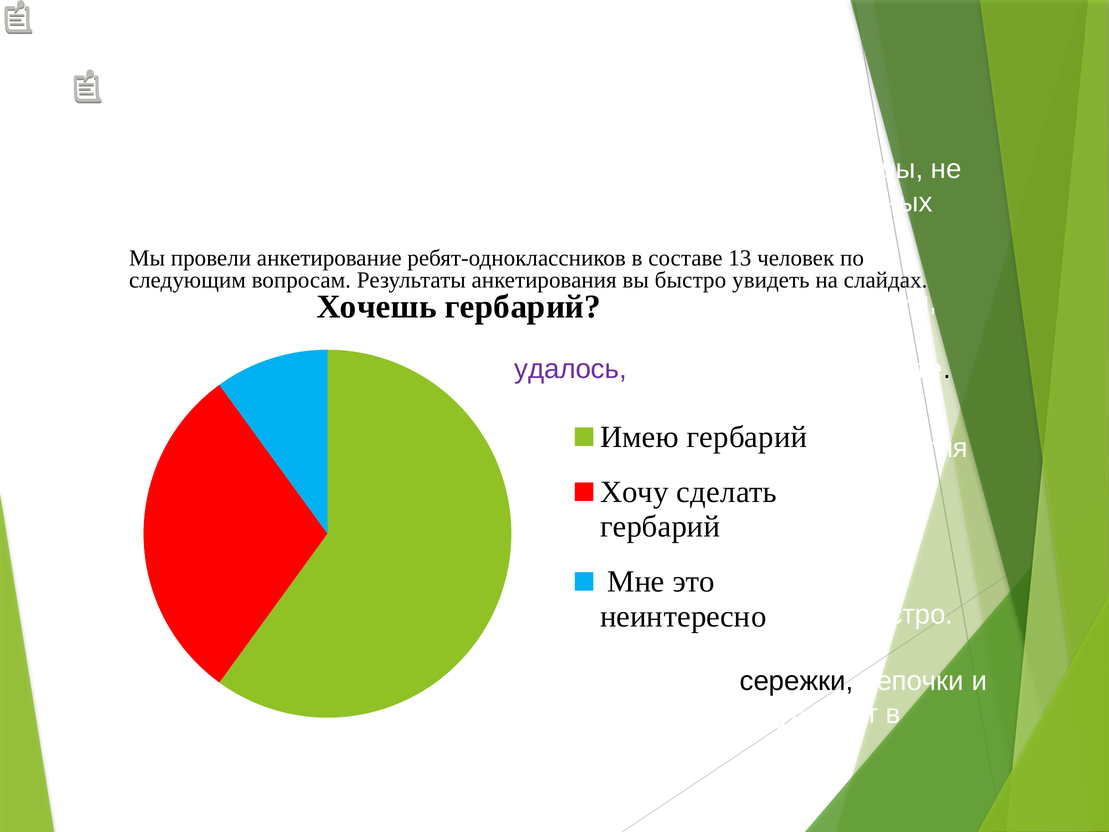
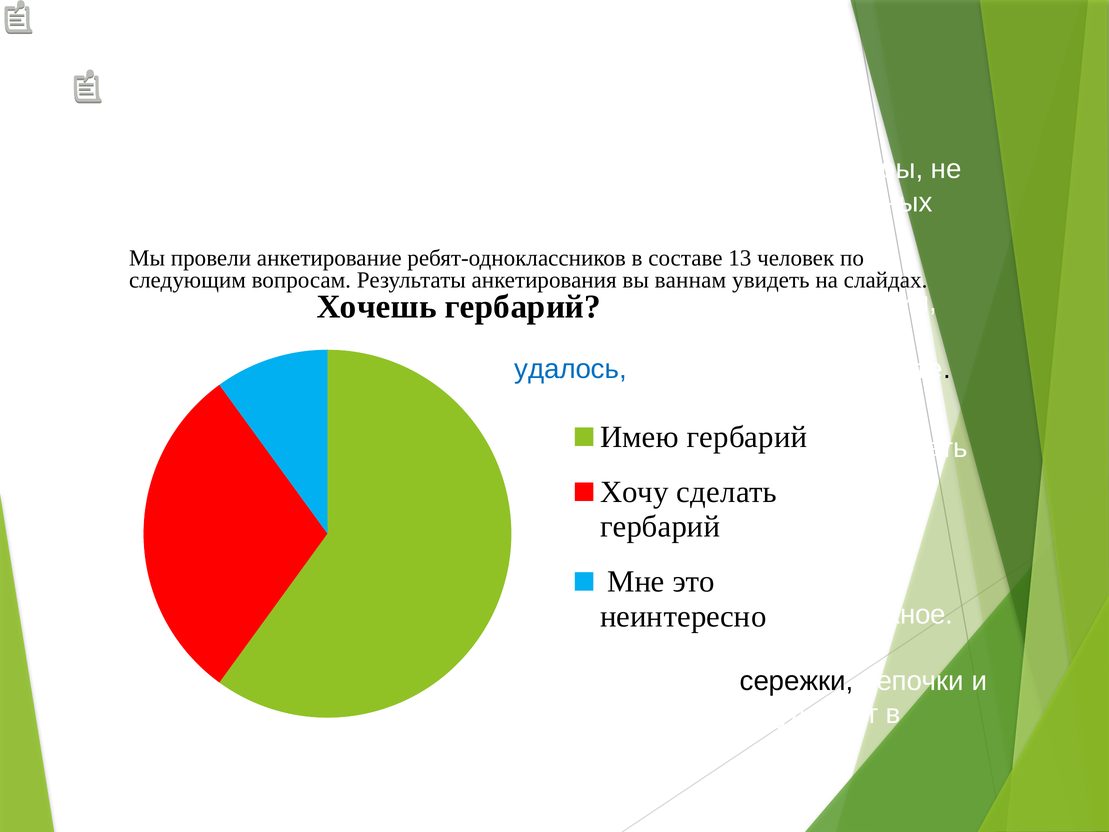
быстро at (690, 280): быстро -> ваннам
удалось colour: purple -> blue
или укрытия: укрытия -> сделать
10 быстро: быстро -> нужное
